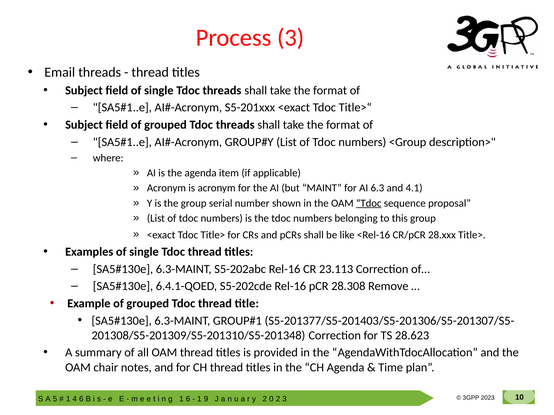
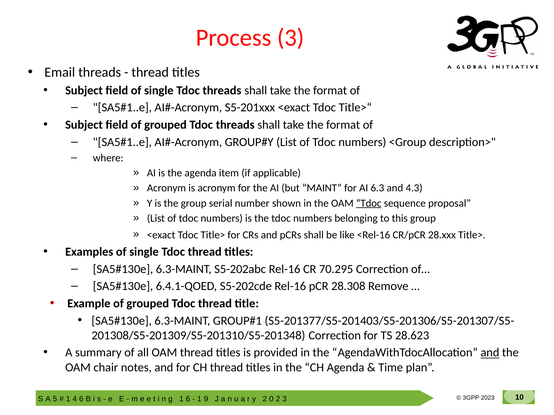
4.1: 4.1 -> 4.3
23.113: 23.113 -> 70.295
and at (490, 353) underline: none -> present
